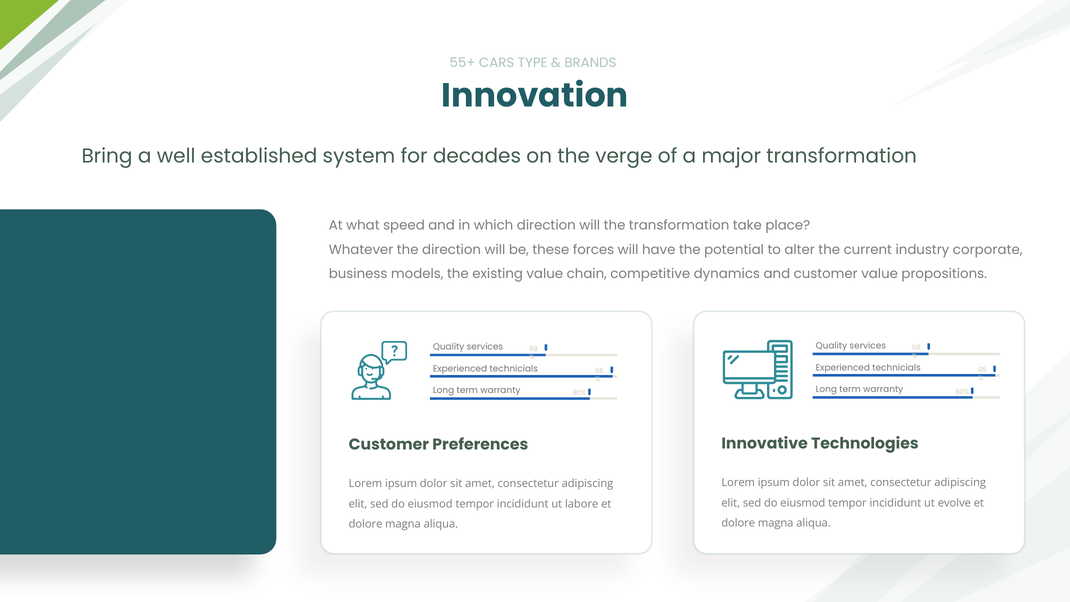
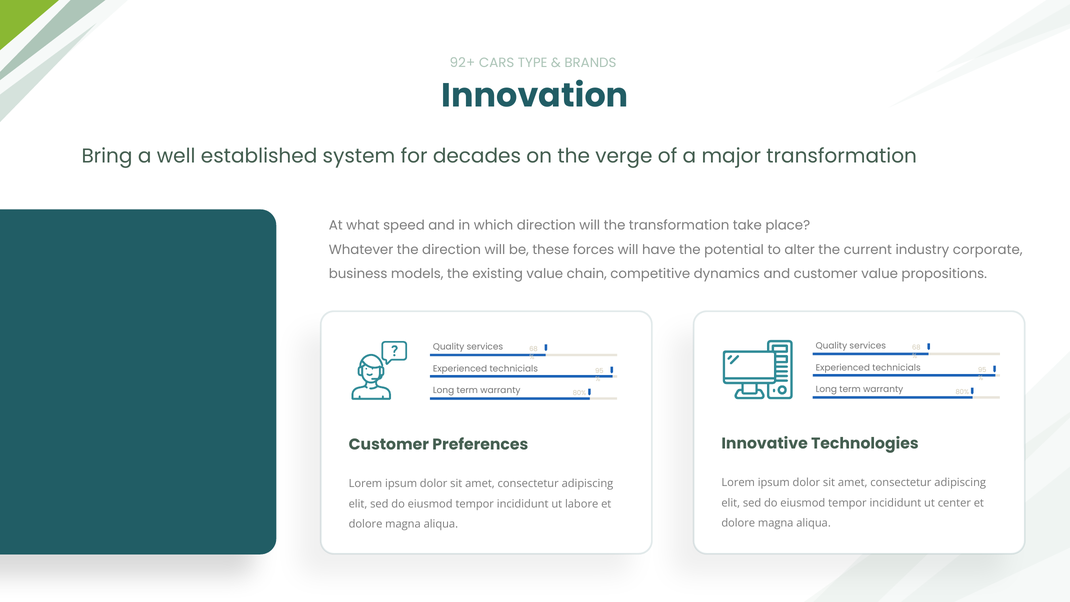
55+: 55+ -> 92+
evolve: evolve -> center
